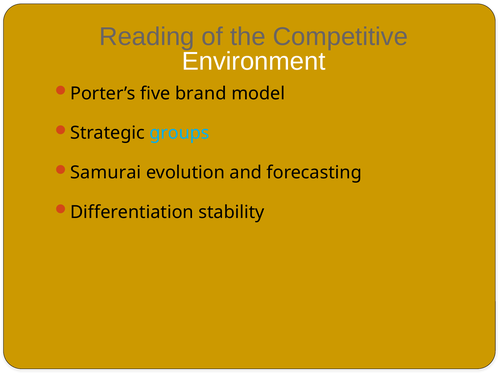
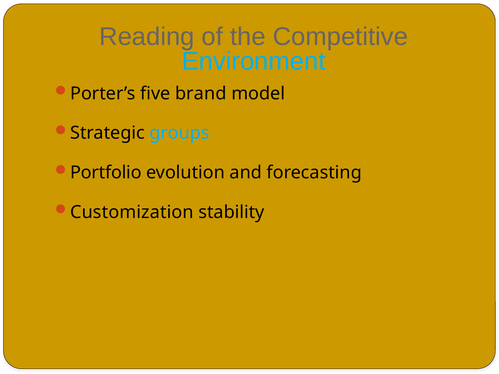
Environment colour: white -> light blue
Samurai: Samurai -> Portfolio
Differentiation: Differentiation -> Customization
